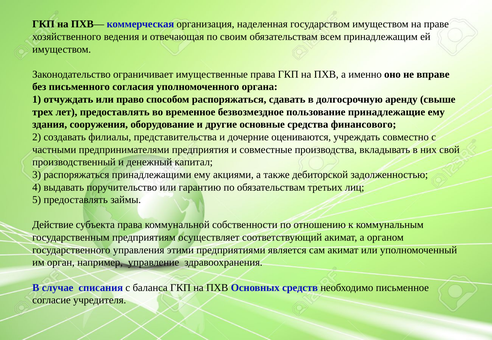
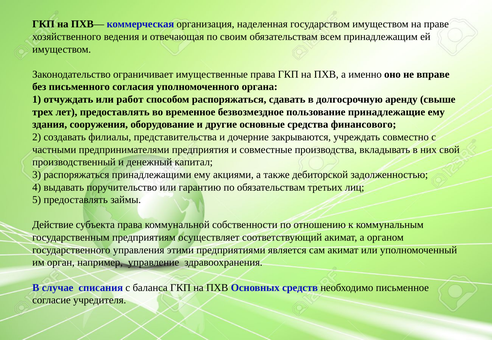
право: право -> работ
оцениваются: оцениваются -> закрываются
